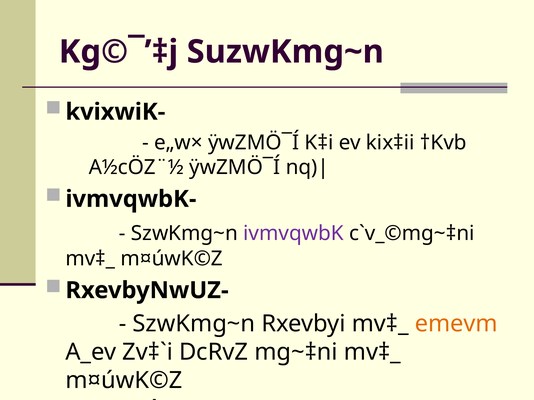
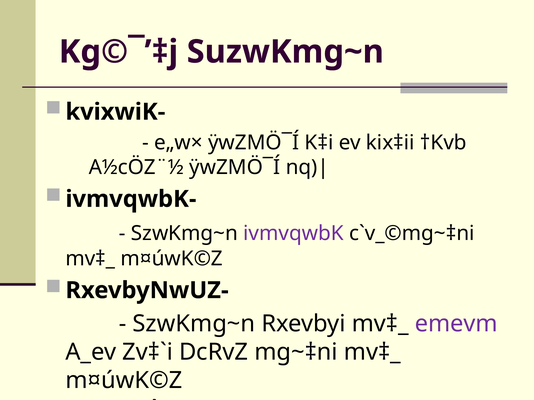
emevm colour: orange -> purple
